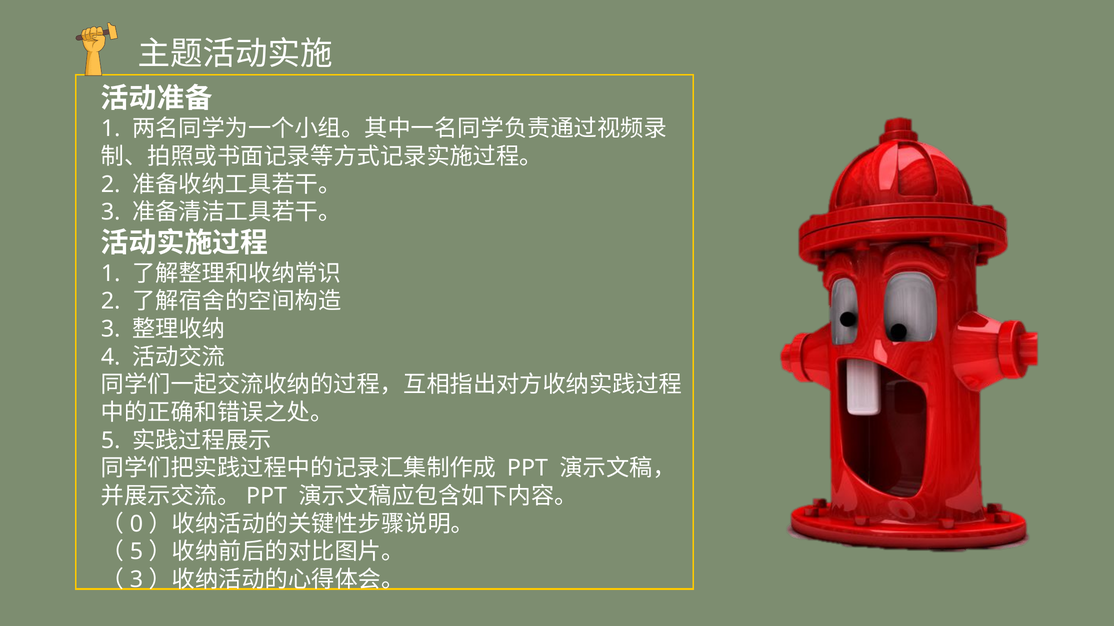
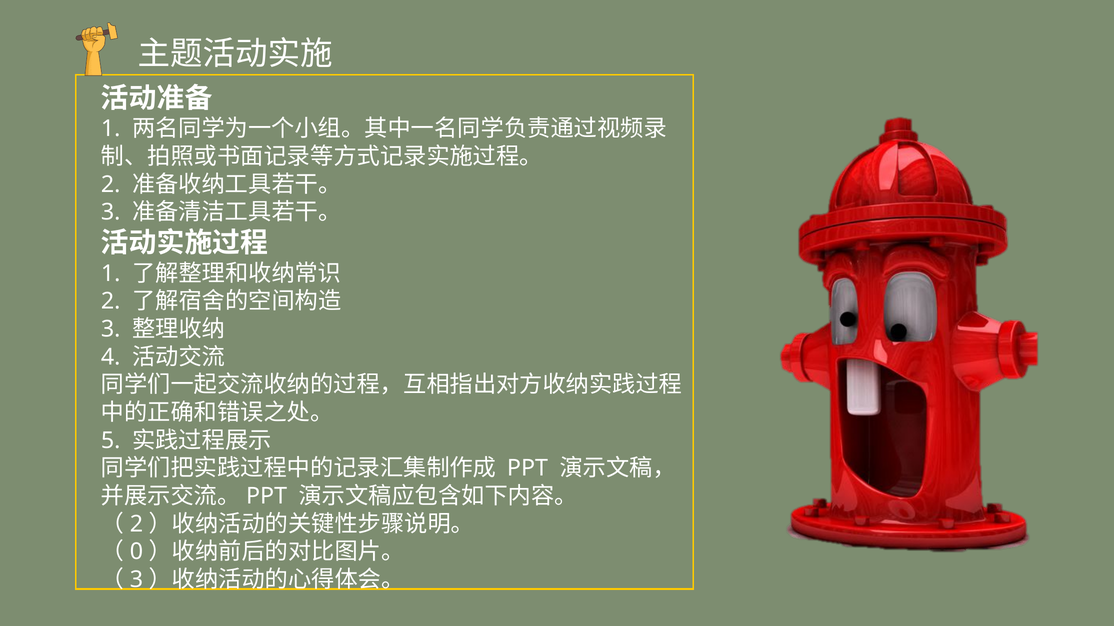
0 at (136, 524): 0 -> 2
5 at (136, 552): 5 -> 0
